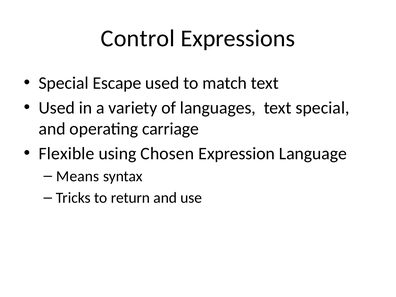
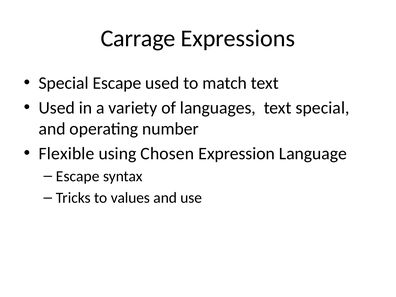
Control: Control -> Carrage
carriage: carriage -> number
Means at (78, 176): Means -> Escape
return: return -> values
